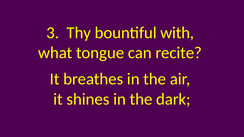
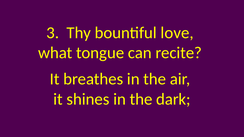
with: with -> love
